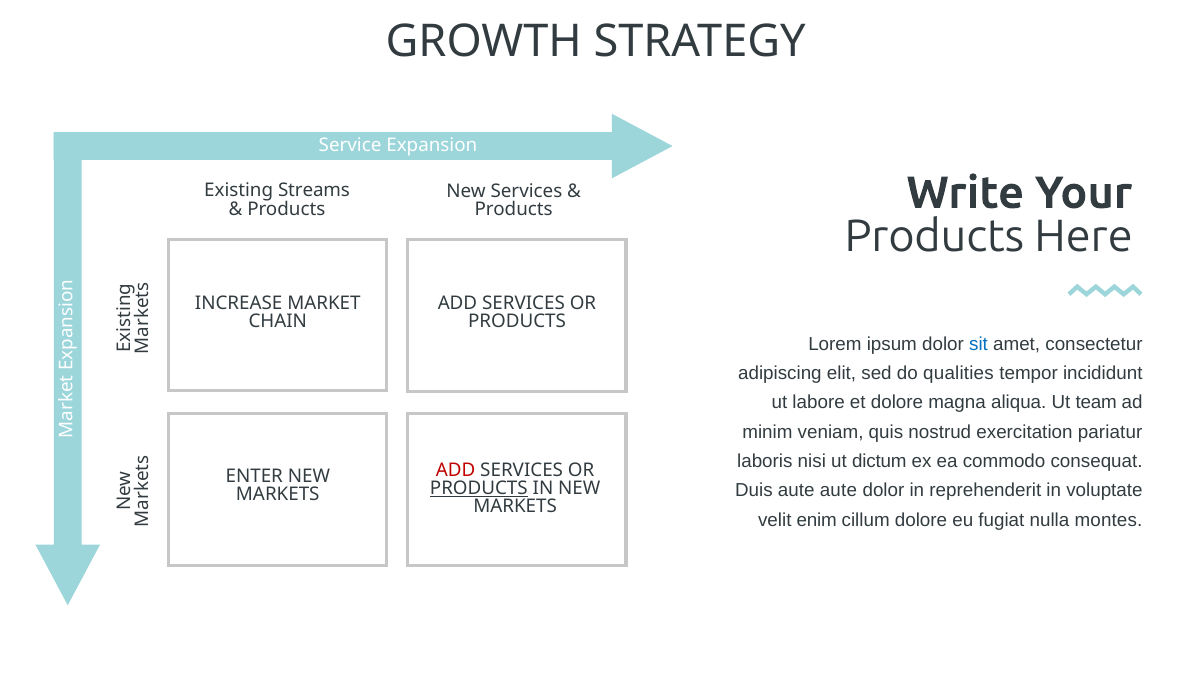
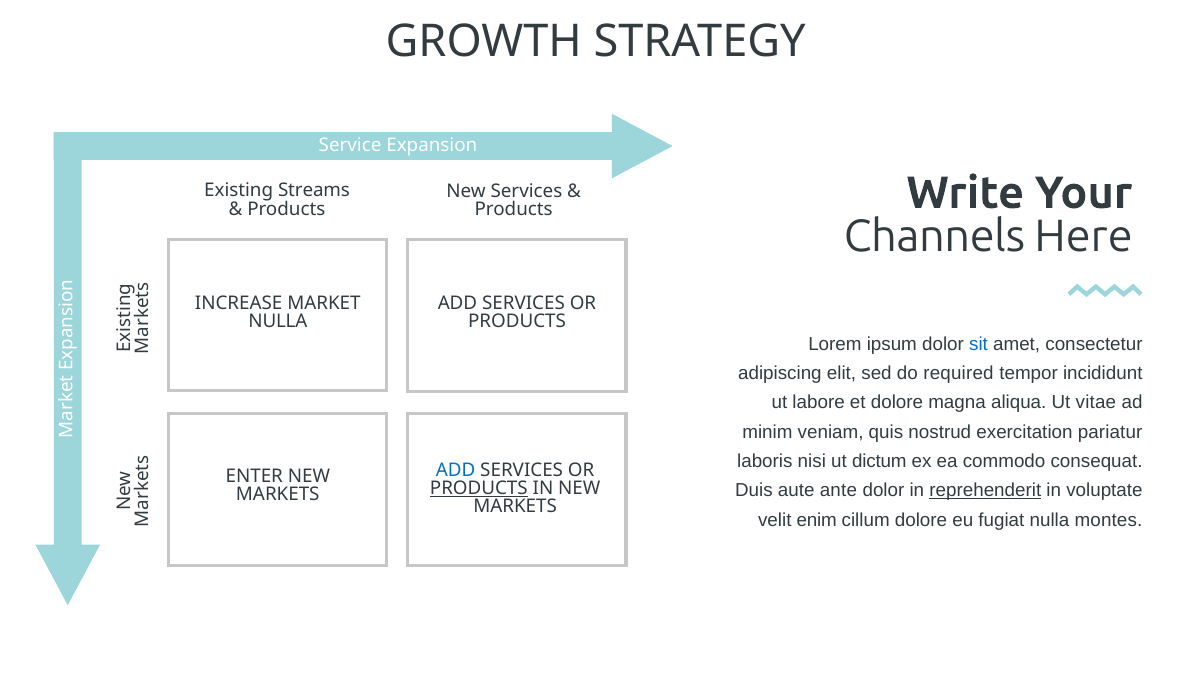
Products at (934, 236): Products -> Channels
CHAIN at (278, 322): CHAIN -> NULLA
qualities: qualities -> required
team: team -> vitae
ADD at (456, 470) colour: red -> blue
aute aute: aute -> ante
reprehenderit underline: none -> present
